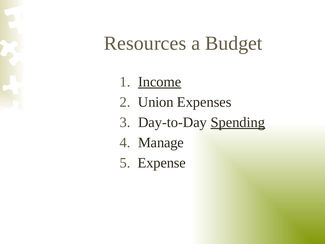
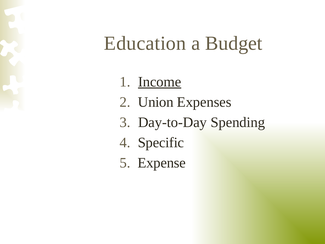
Resources: Resources -> Education
Spending underline: present -> none
Manage: Manage -> Specific
